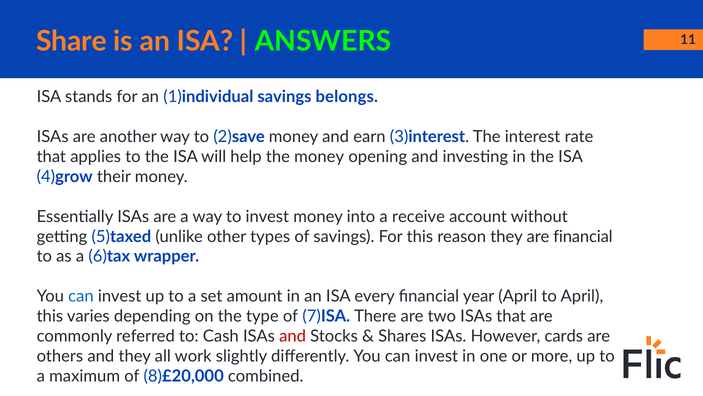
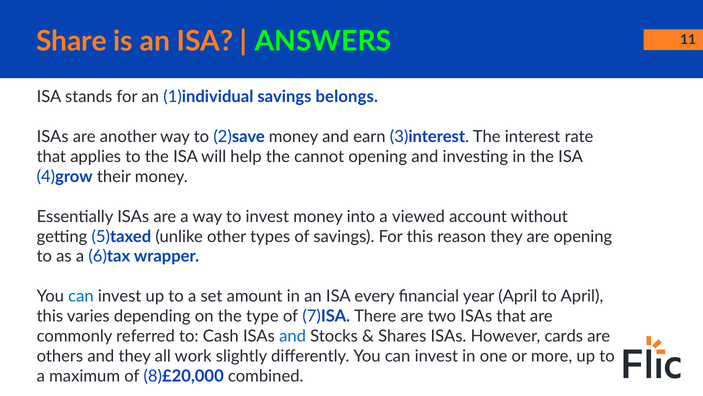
the money: money -> cannot
receive: receive -> viewed
are financial: financial -> opening
and at (293, 336) colour: red -> blue
